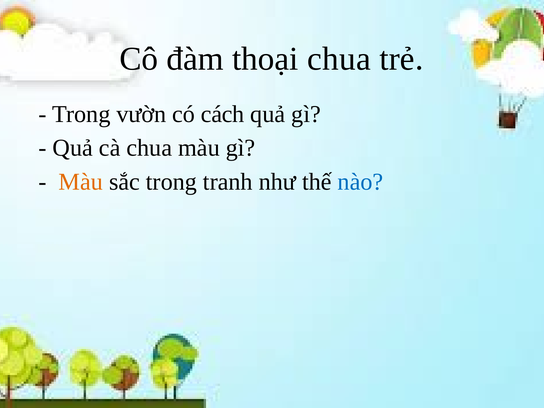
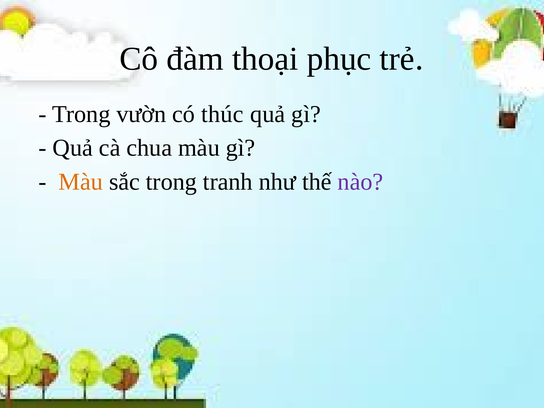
thoại chua: chua -> phục
cách: cách -> thúc
nào colour: blue -> purple
